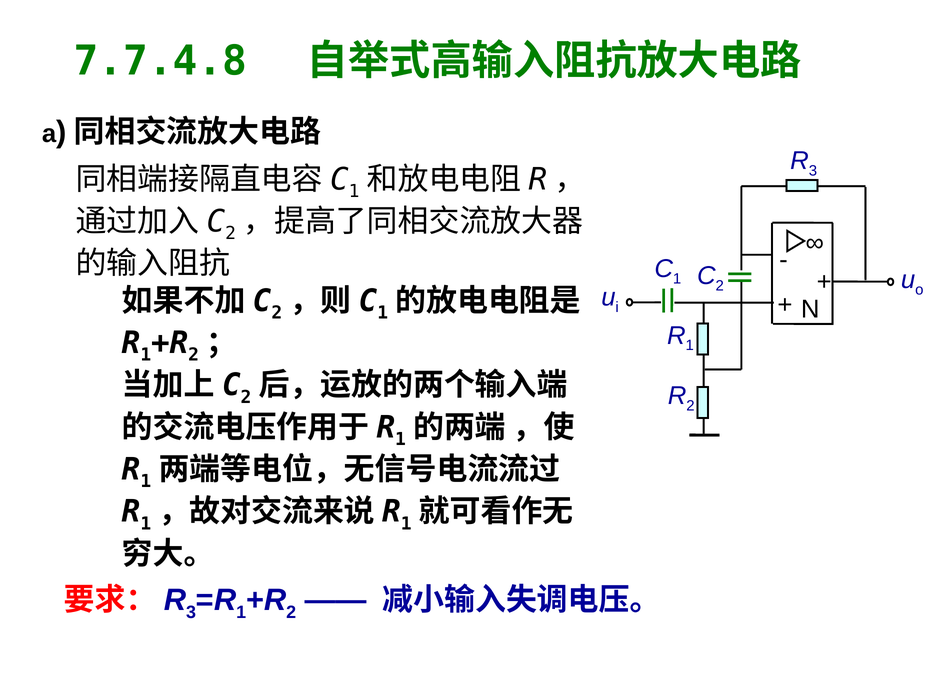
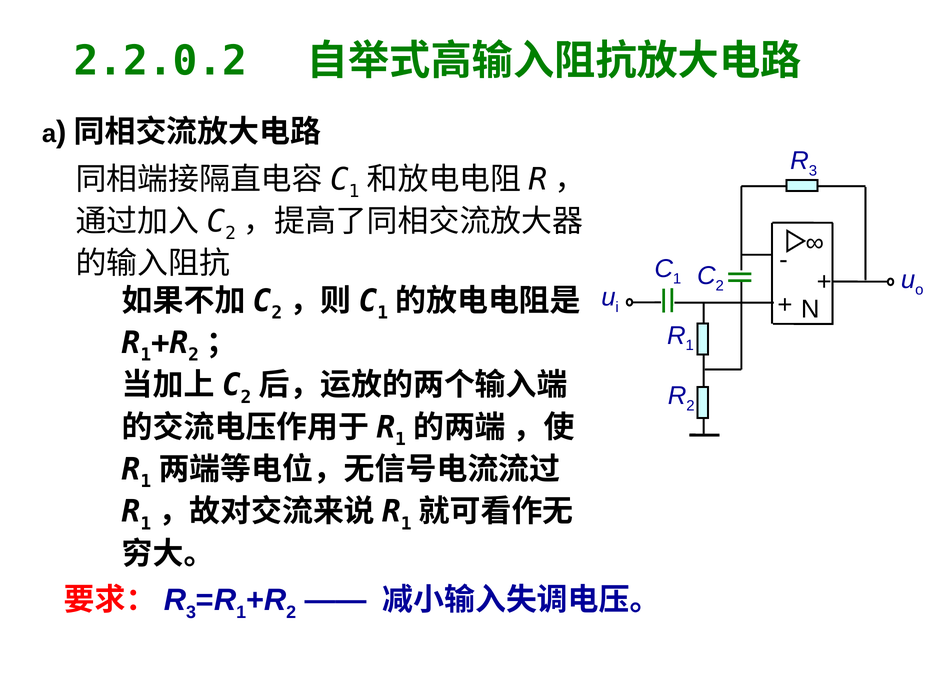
7.7.4.8: 7.7.4.8 -> 2.2.0.2
